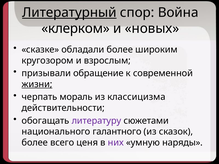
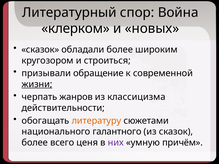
Литературный underline: present -> none
сказке at (40, 50): сказке -> сказок
взрослым: взрослым -> строиться
мораль: мораль -> жанров
литературу colour: purple -> orange
наряды: наряды -> причём
